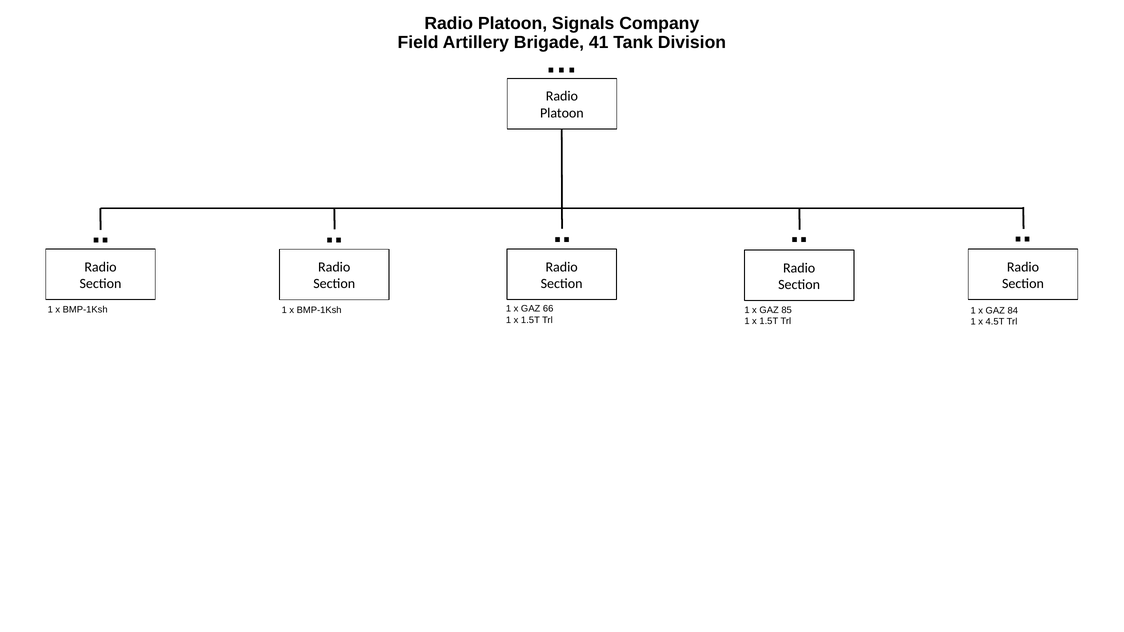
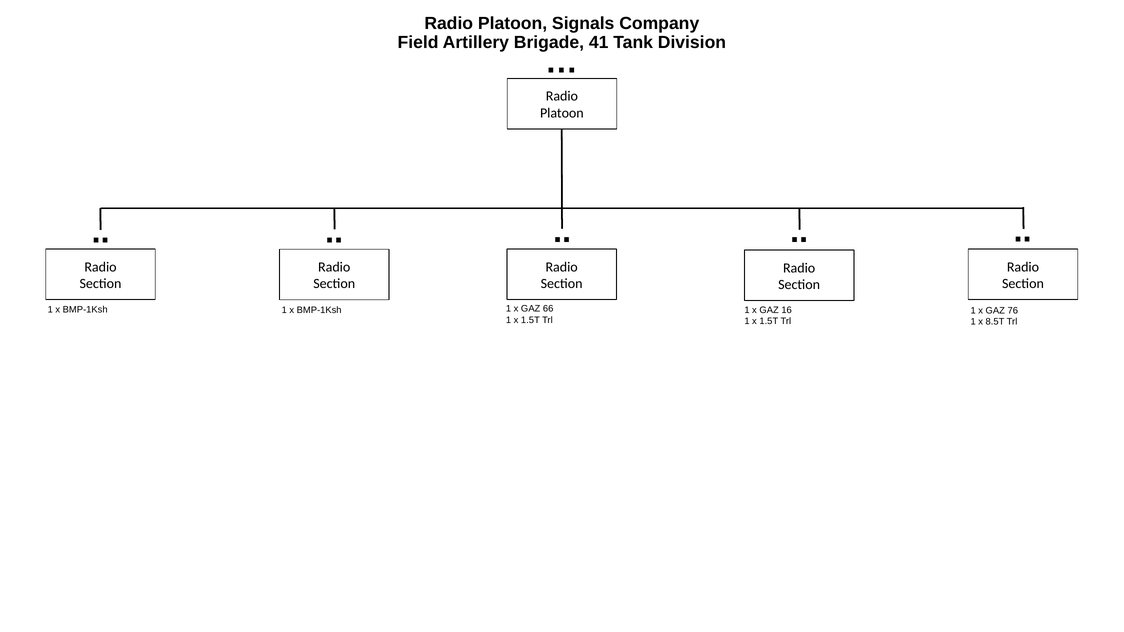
85: 85 -> 16
84: 84 -> 76
4.5T: 4.5T -> 8.5T
